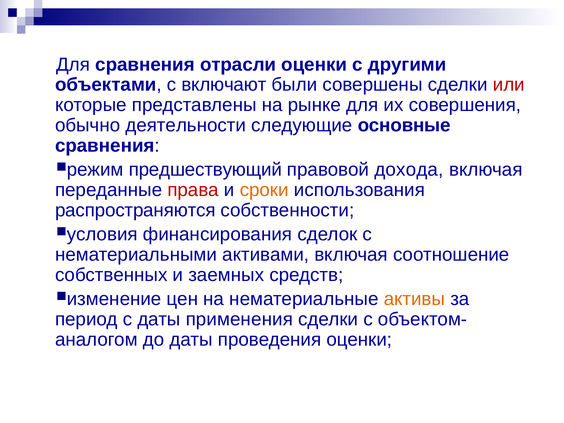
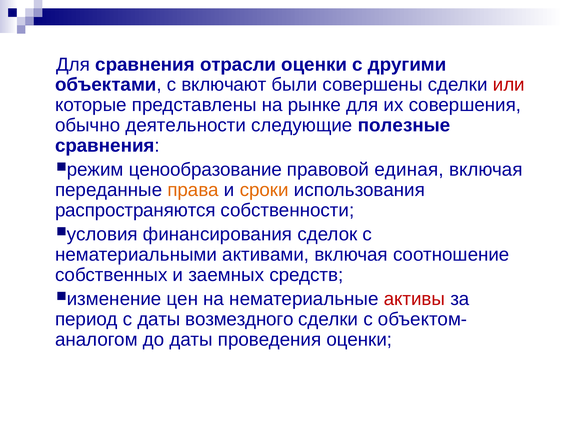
основные: основные -> полезные
предшествующий: предшествующий -> ценообразование
дохода: дохода -> единая
права colour: red -> orange
активы colour: orange -> red
применения: применения -> возмездного
